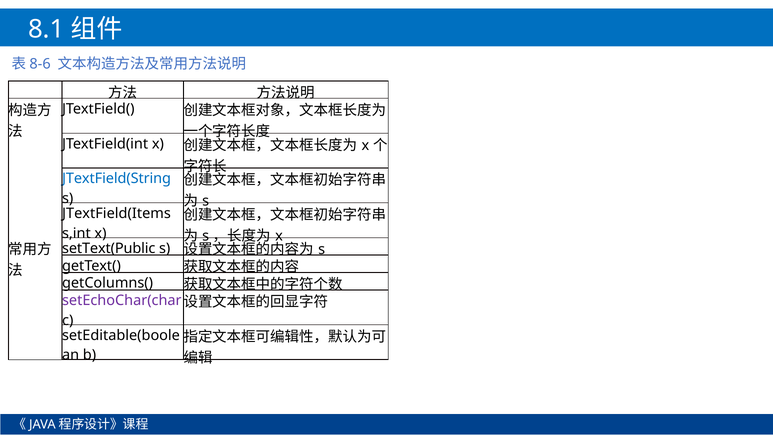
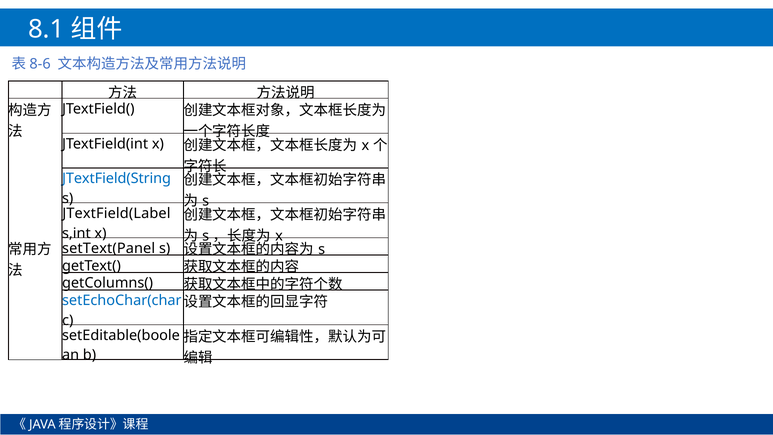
JTextField(Items: JTextField(Items -> JTextField(Label
setText(Public: setText(Public -> setText(Panel
setEchoChar(char colour: purple -> blue
